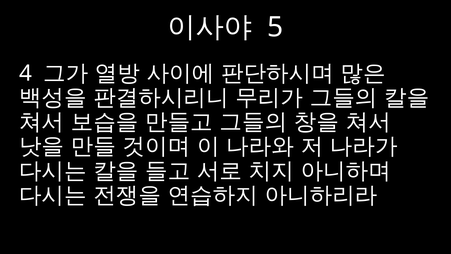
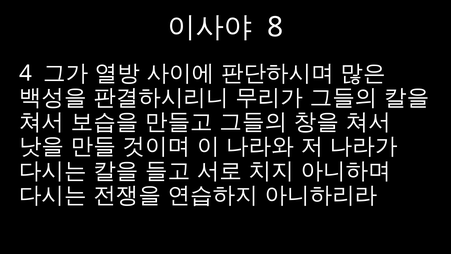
5: 5 -> 8
